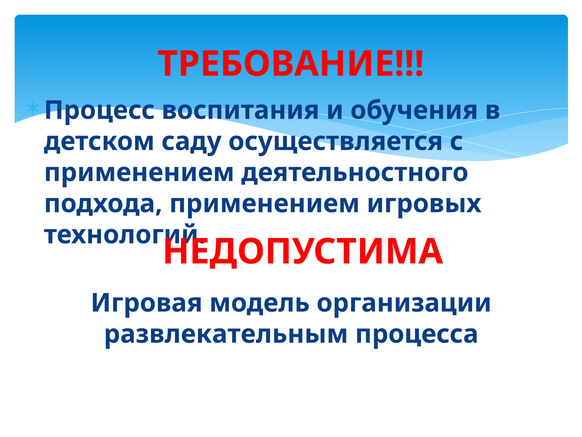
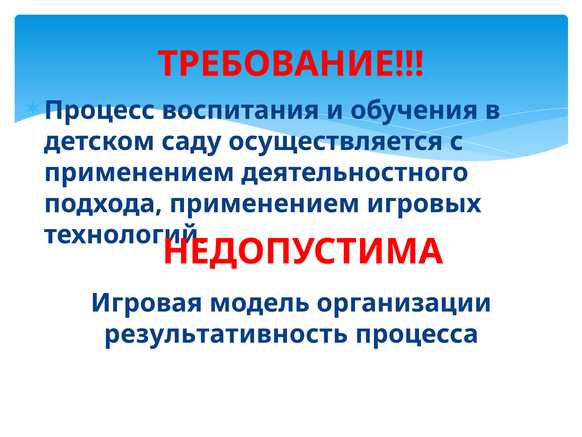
развлекательным: развлекательным -> результативность
